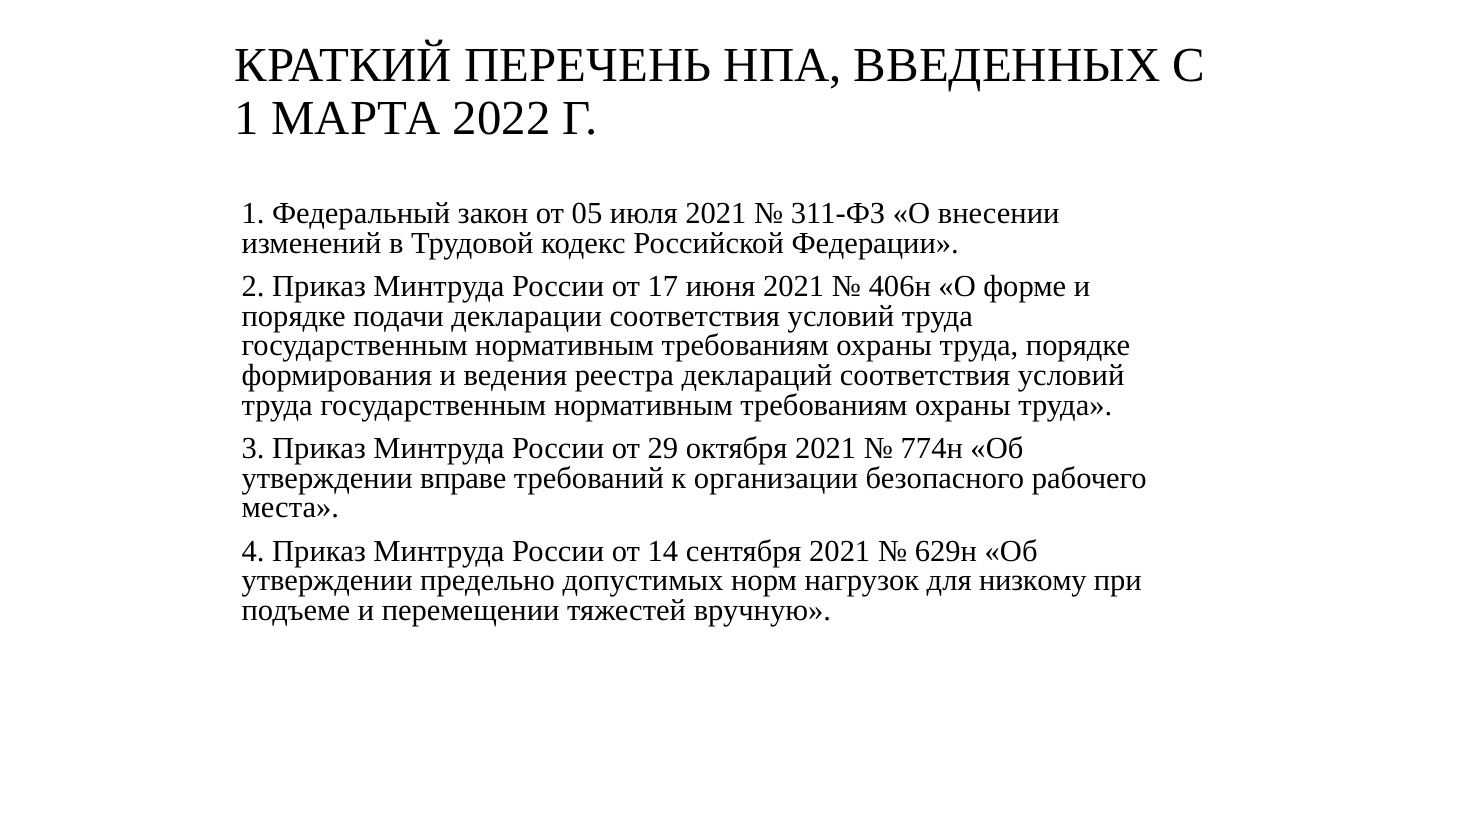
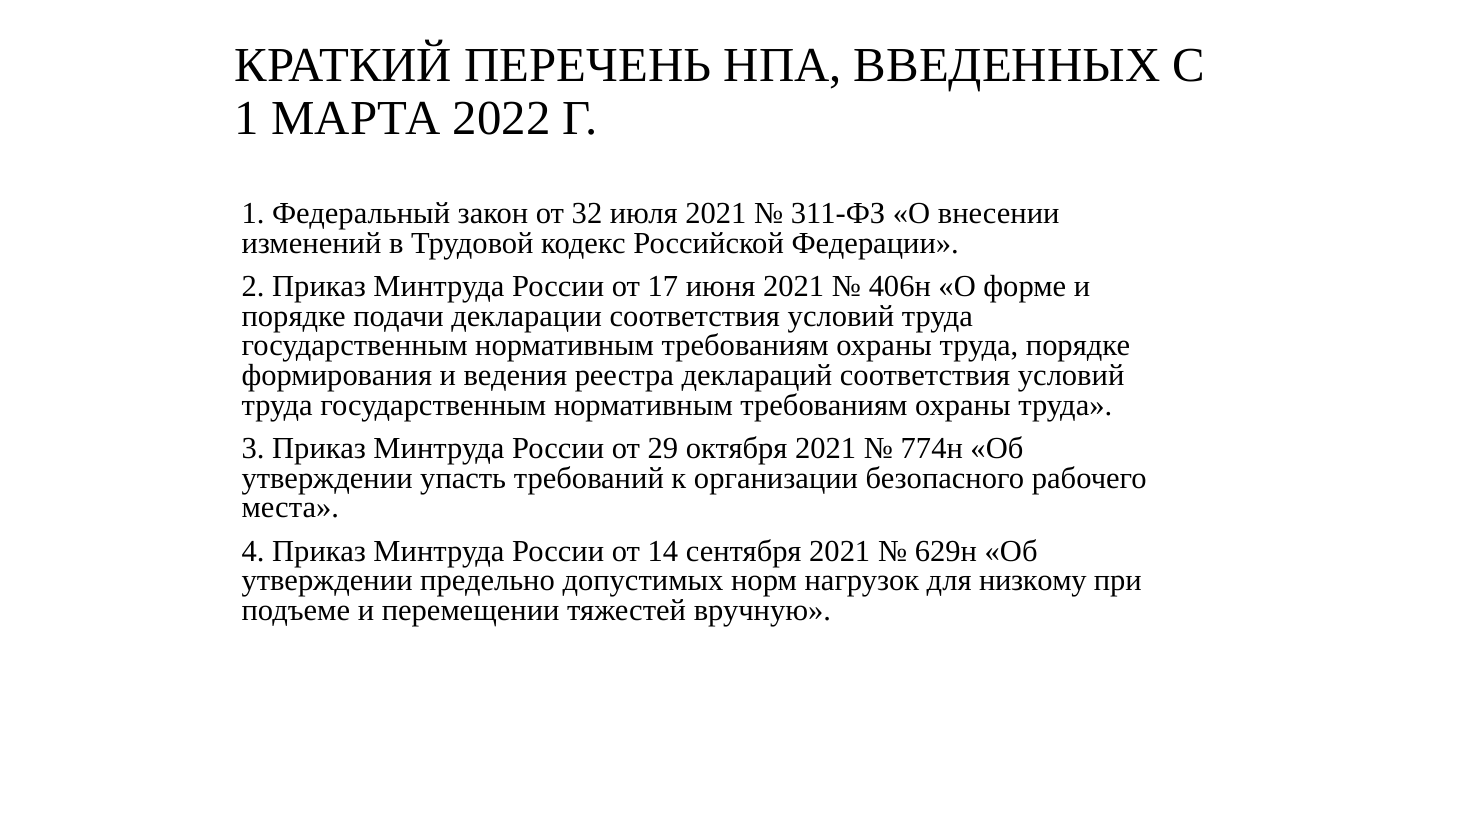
05: 05 -> 32
вправе: вправе -> упасть
